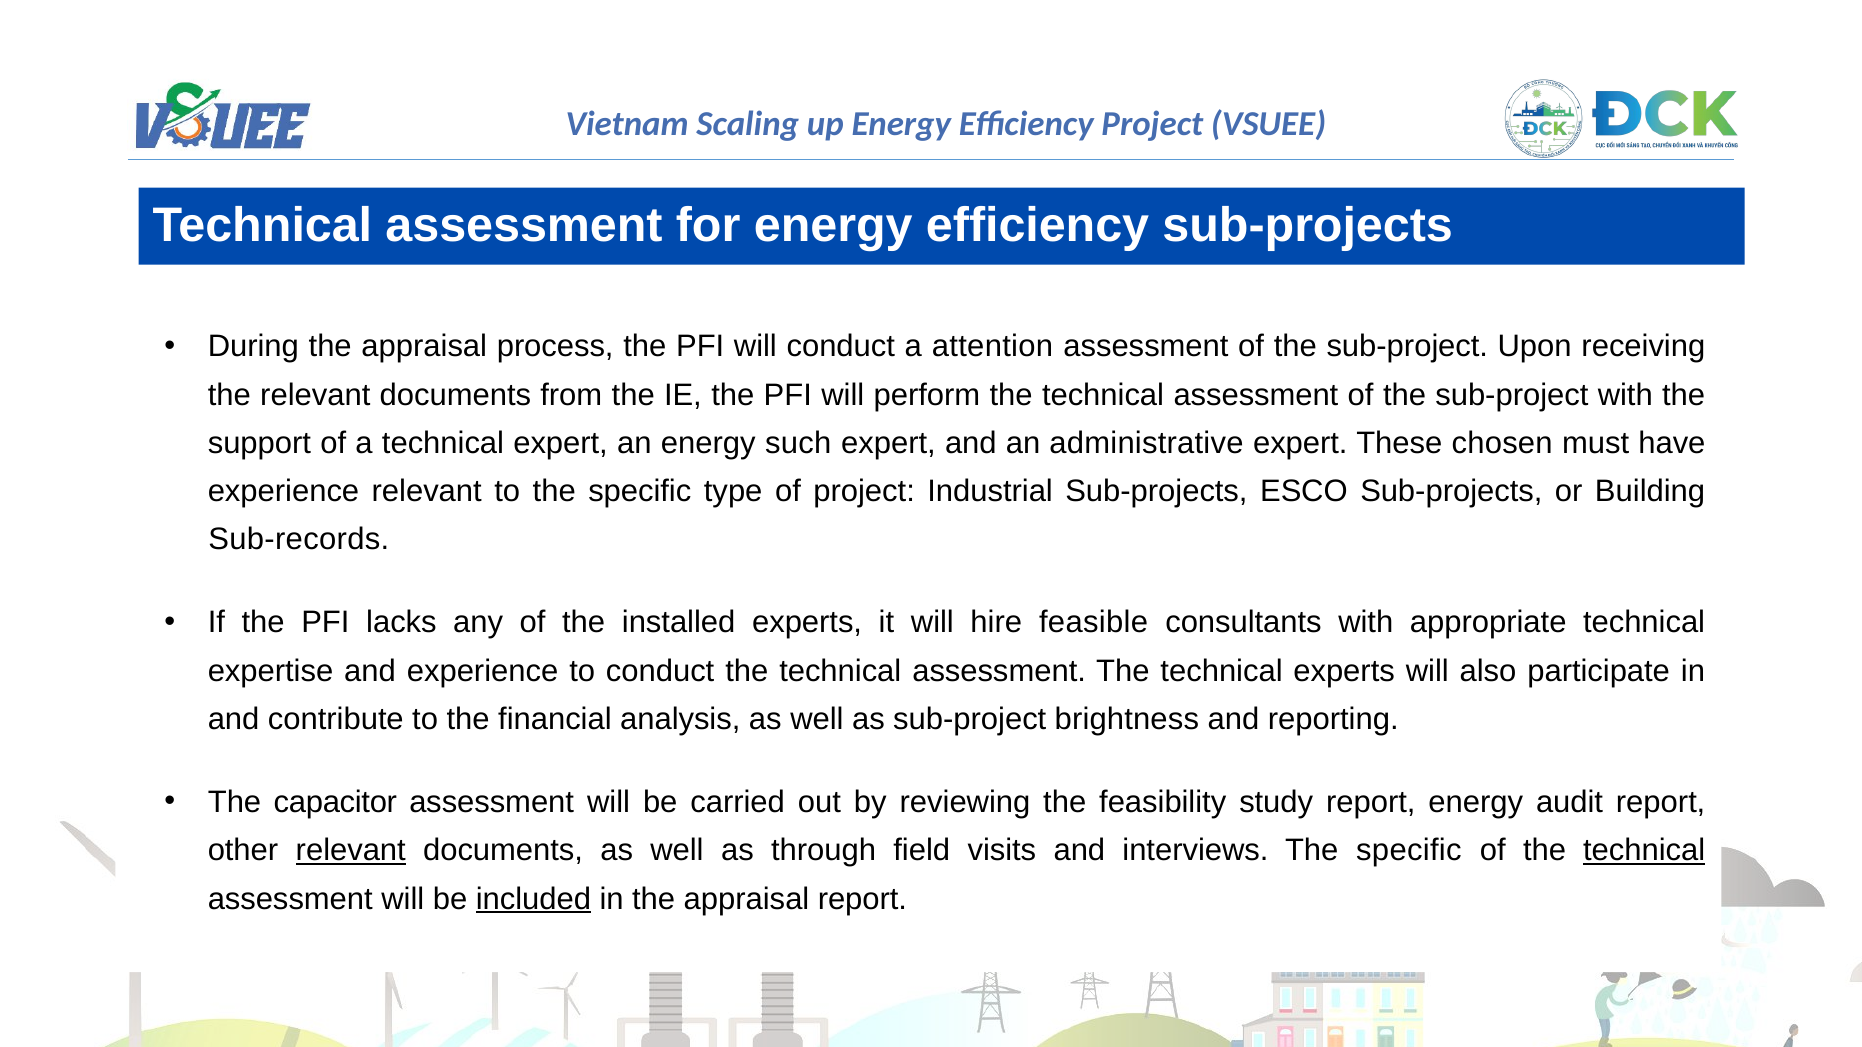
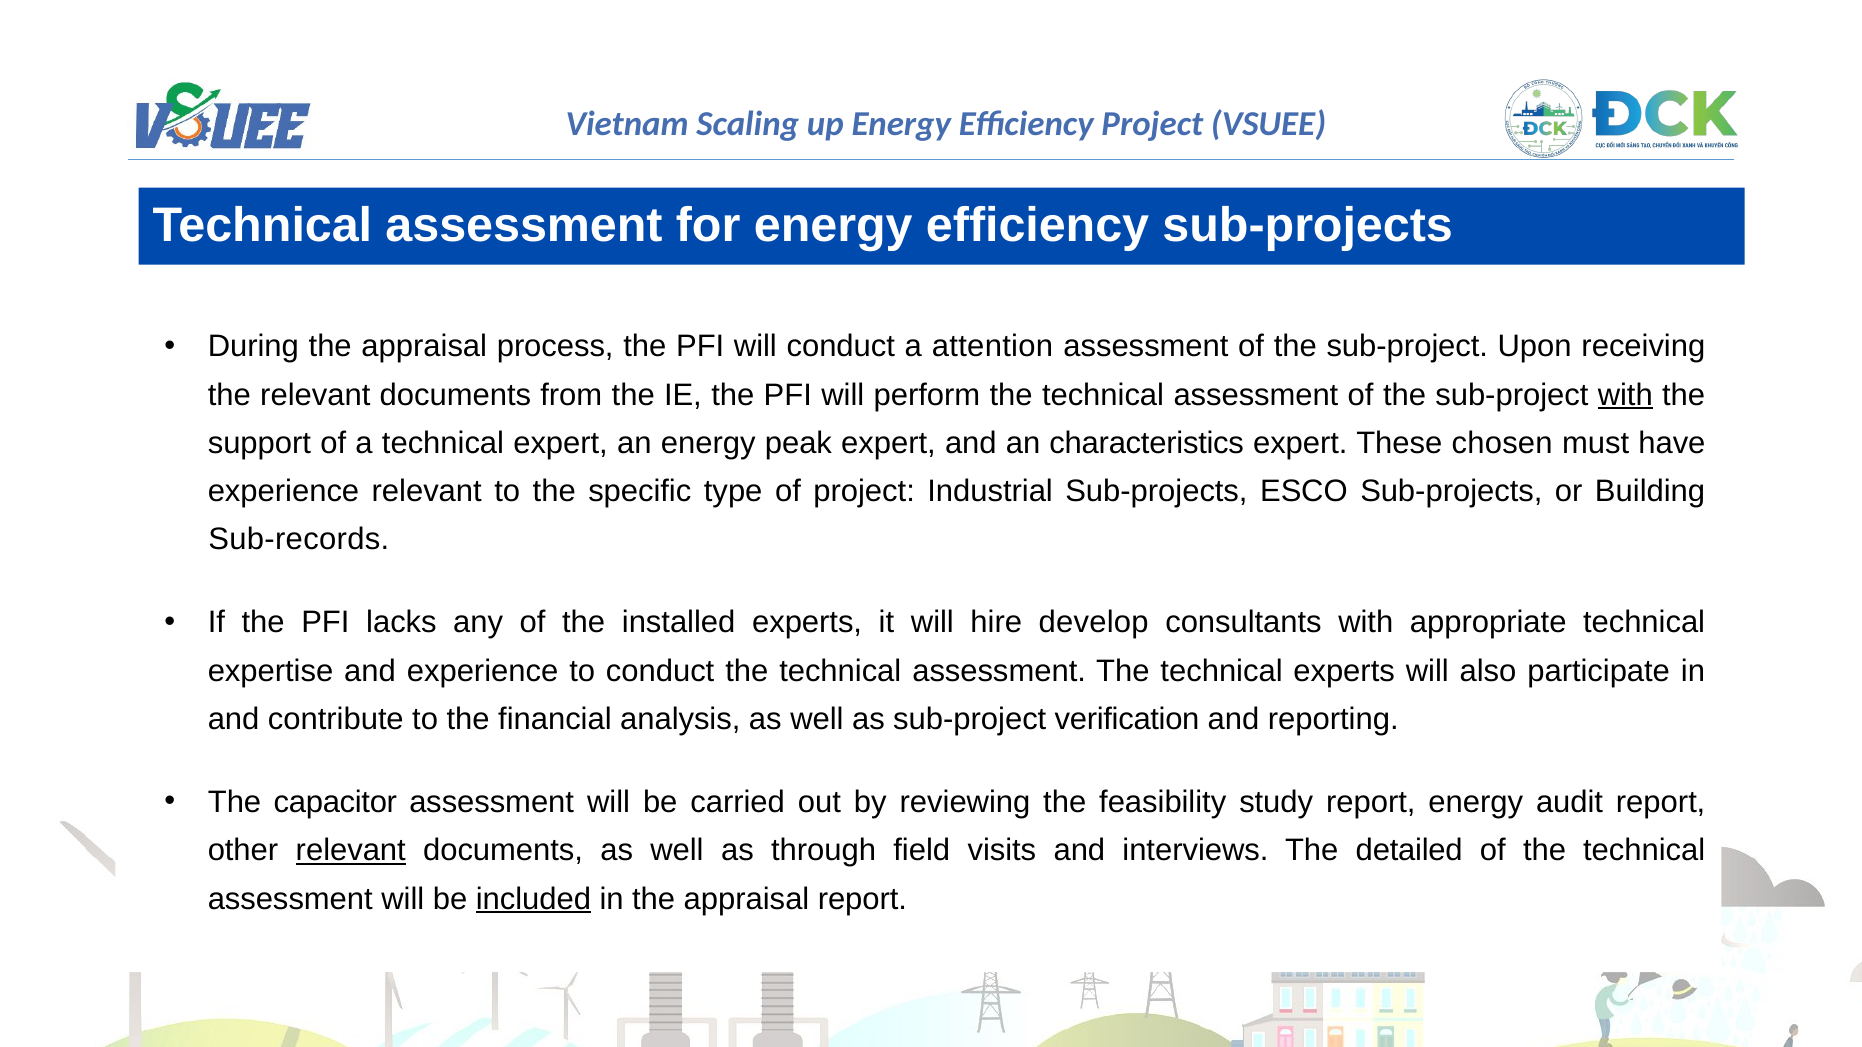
with at (1625, 395) underline: none -> present
such: such -> peak
administrative: administrative -> characteristics
feasible: feasible -> develop
brightness: brightness -> verification
interviews The specific: specific -> detailed
technical at (1644, 851) underline: present -> none
